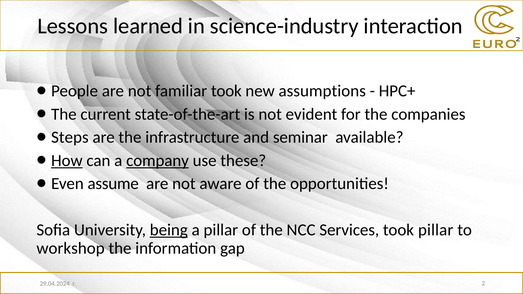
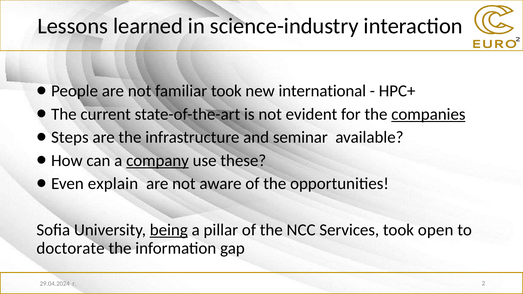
assumptions: assumptions -> international
companies underline: none -> present
How underline: present -> none
assume: assume -> explain
took pillar: pillar -> open
workshop: workshop -> doctorate
